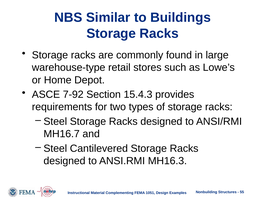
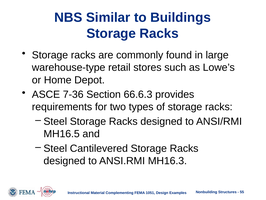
7-92: 7-92 -> 7-36
15.4.3: 15.4.3 -> 66.6.3
MH16.7: MH16.7 -> MH16.5
